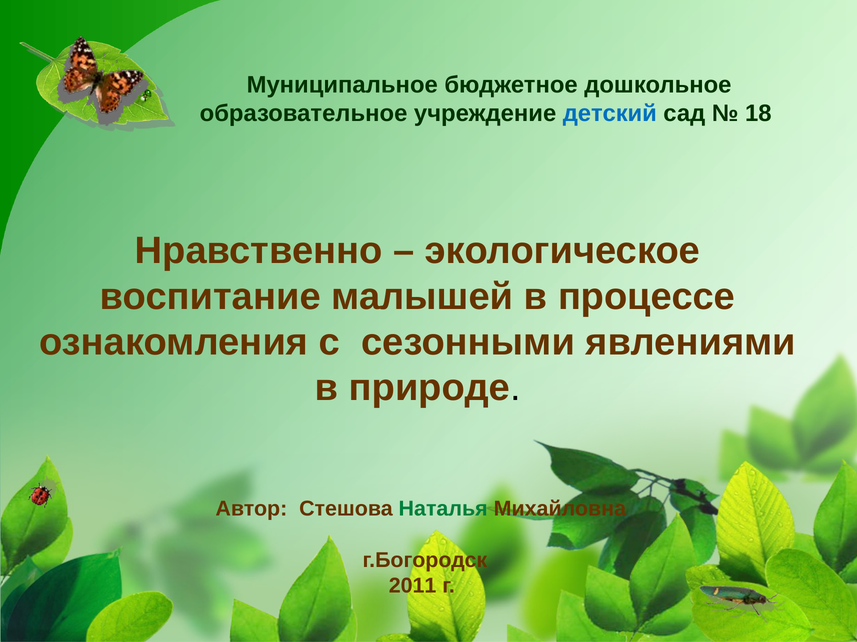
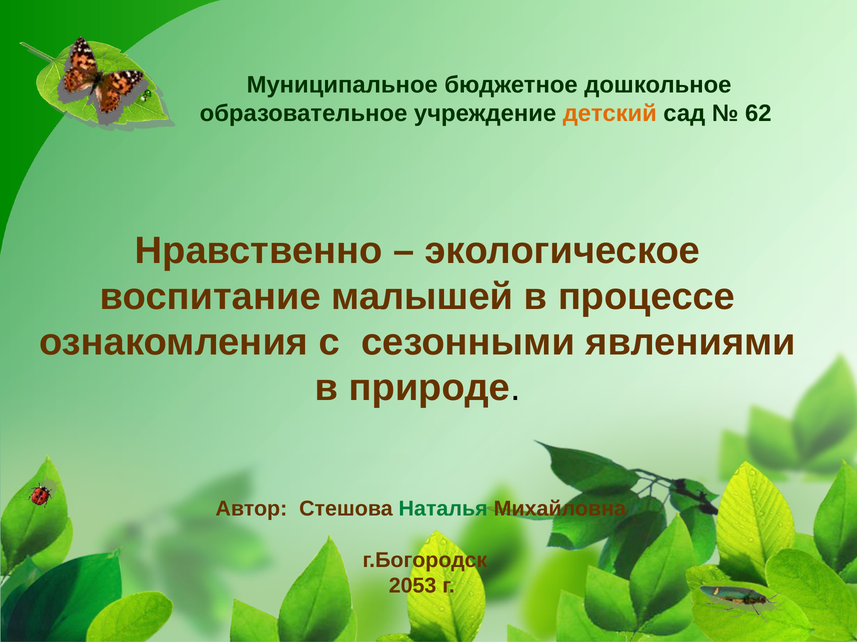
детский colour: blue -> orange
18: 18 -> 62
2011: 2011 -> 2053
